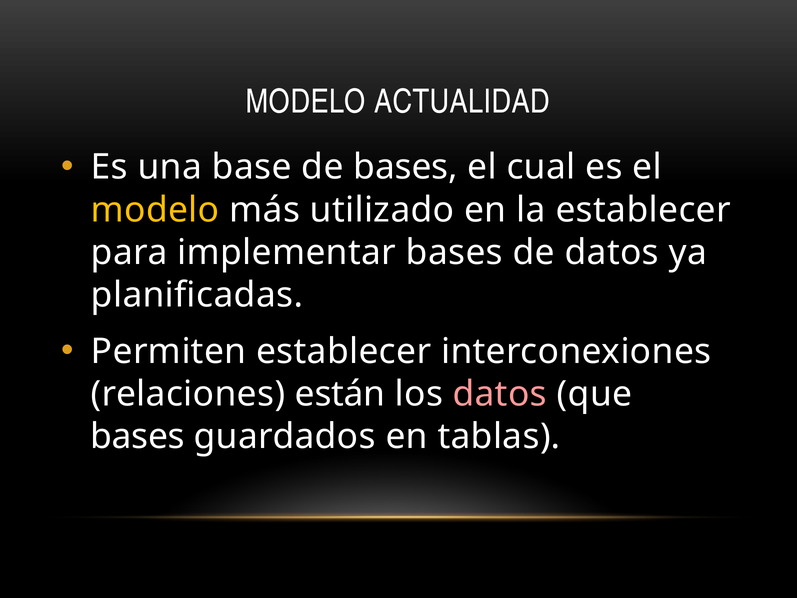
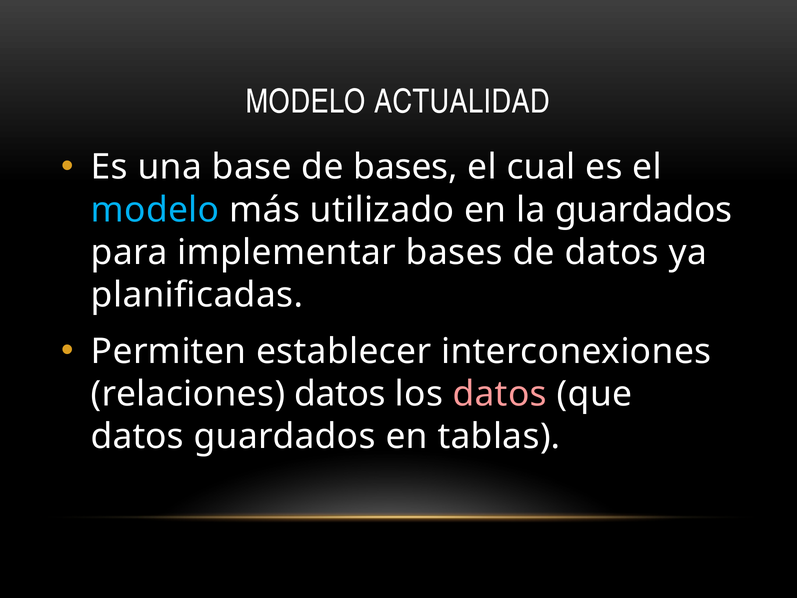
modelo at (155, 210) colour: yellow -> light blue
la establecer: establecer -> guardados
relaciones están: están -> datos
bases at (138, 436): bases -> datos
